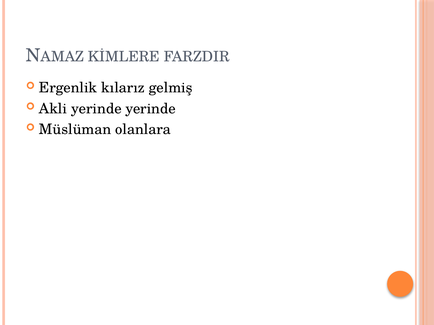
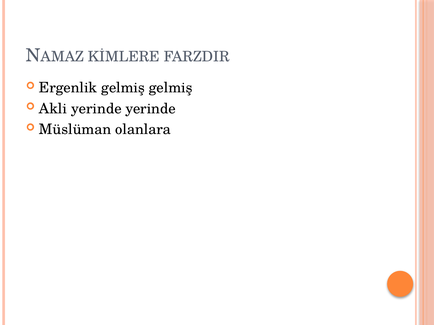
Ergenlik kılarız: kılarız -> gelmiş
